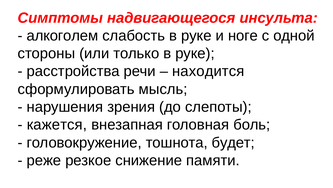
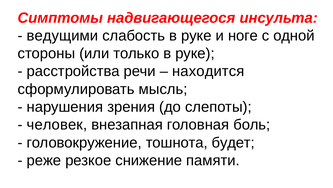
алкоголем: алкоголем -> ведущими
кажется: кажется -> человек
